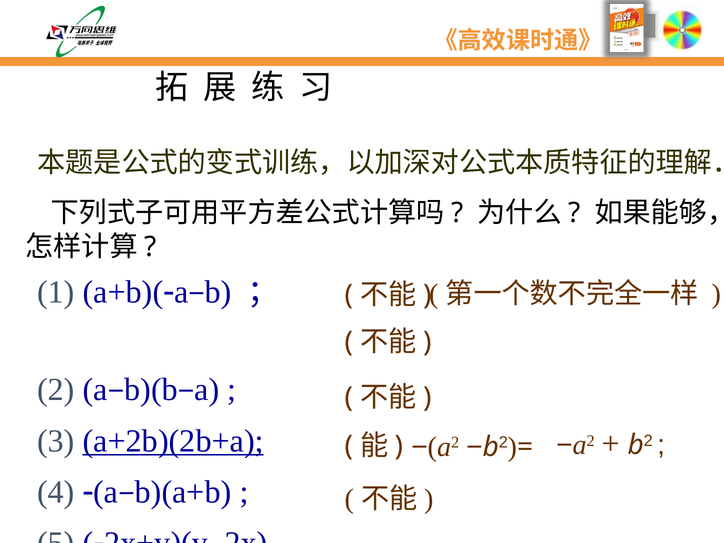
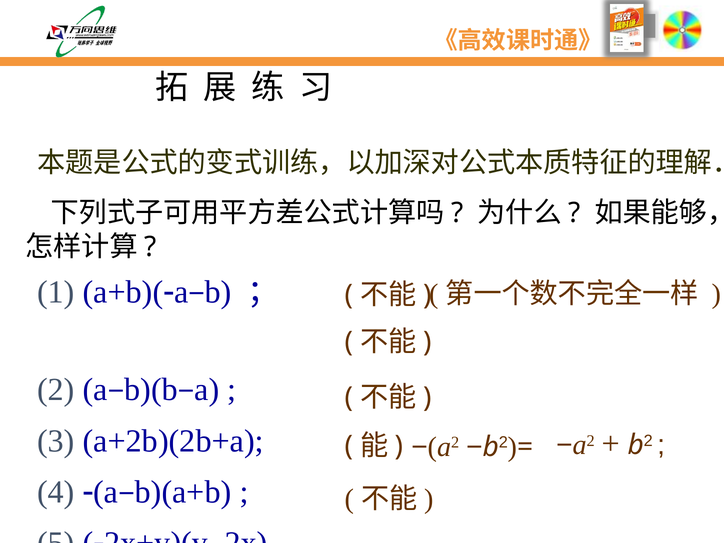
a+2b)(2b+a underline: present -> none
